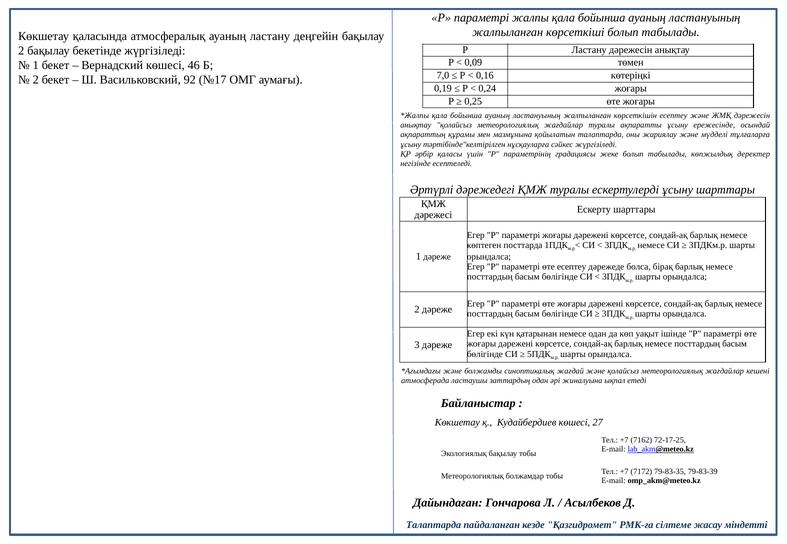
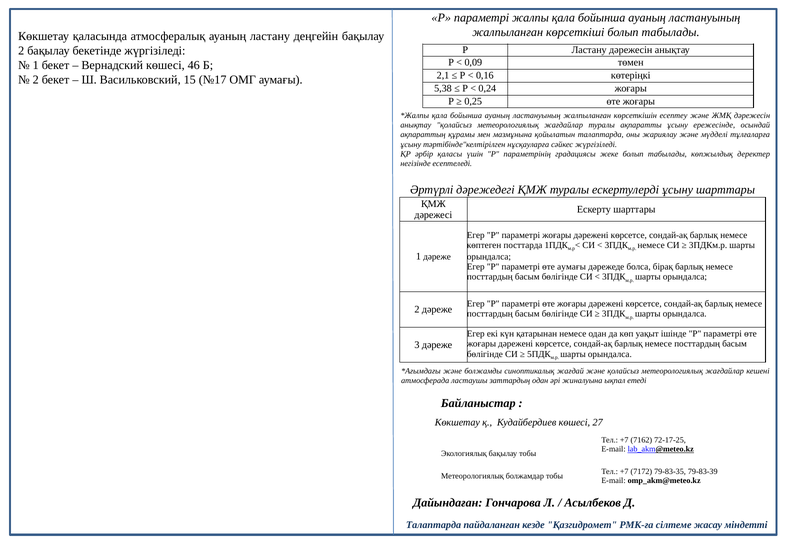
7,0: 7,0 -> 2,1
92: 92 -> 15
0,19: 0,19 -> 5,38
өте есептеу: есептеу -> аумағы
